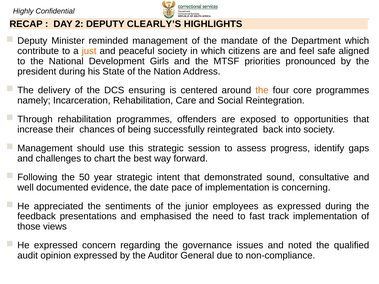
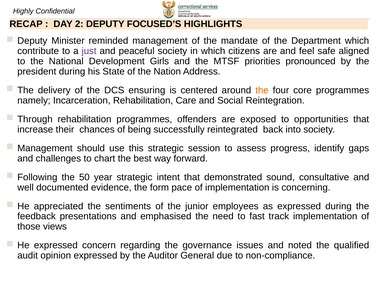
CLEARLY’S: CLEARLY’S -> FOCUSED’S
just colour: orange -> purple
date: date -> form
